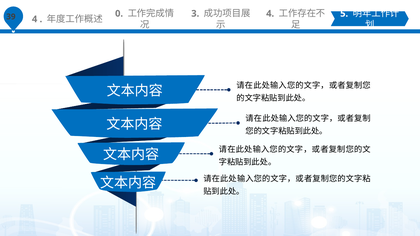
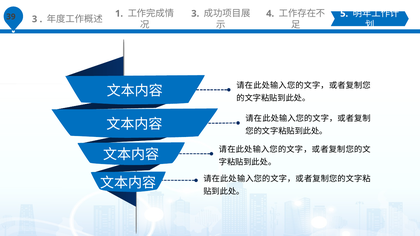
4 at (35, 19): 4 -> 3
0: 0 -> 1
